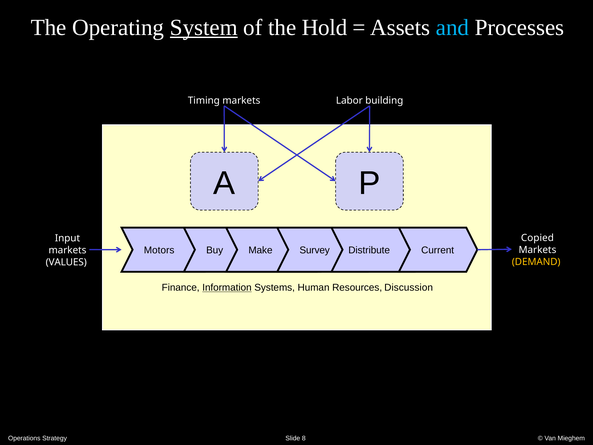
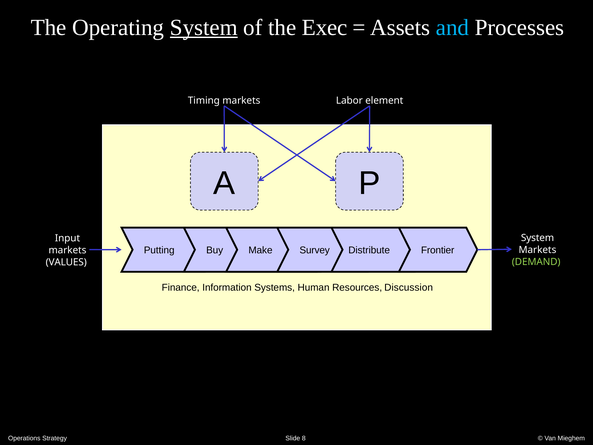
Hold: Hold -> Exec
building: building -> element
Copied at (537, 238): Copied -> System
Motors: Motors -> Putting
Current: Current -> Frontier
DEMAND colour: yellow -> light green
Information underline: present -> none
